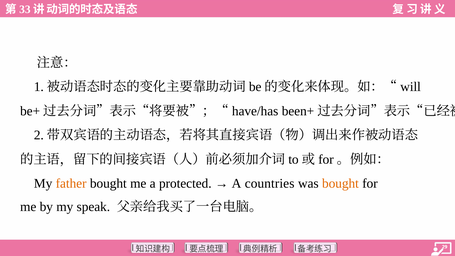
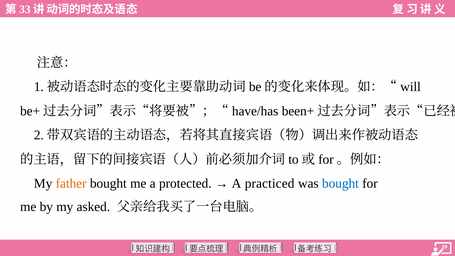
countries: countries -> practiced
bought at (340, 183) colour: orange -> blue
speak: speak -> asked
